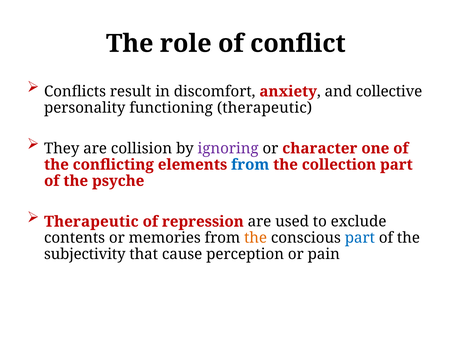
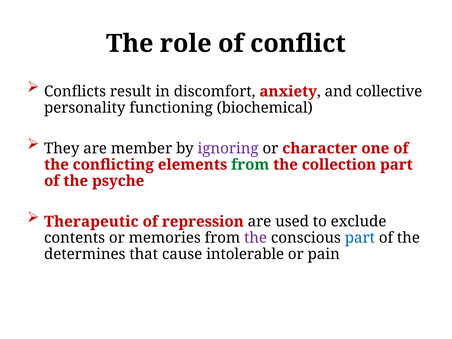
functioning therapeutic: therapeutic -> biochemical
collision: collision -> member
from at (250, 165) colour: blue -> green
the at (256, 238) colour: orange -> purple
subjectivity: subjectivity -> determines
perception: perception -> intolerable
